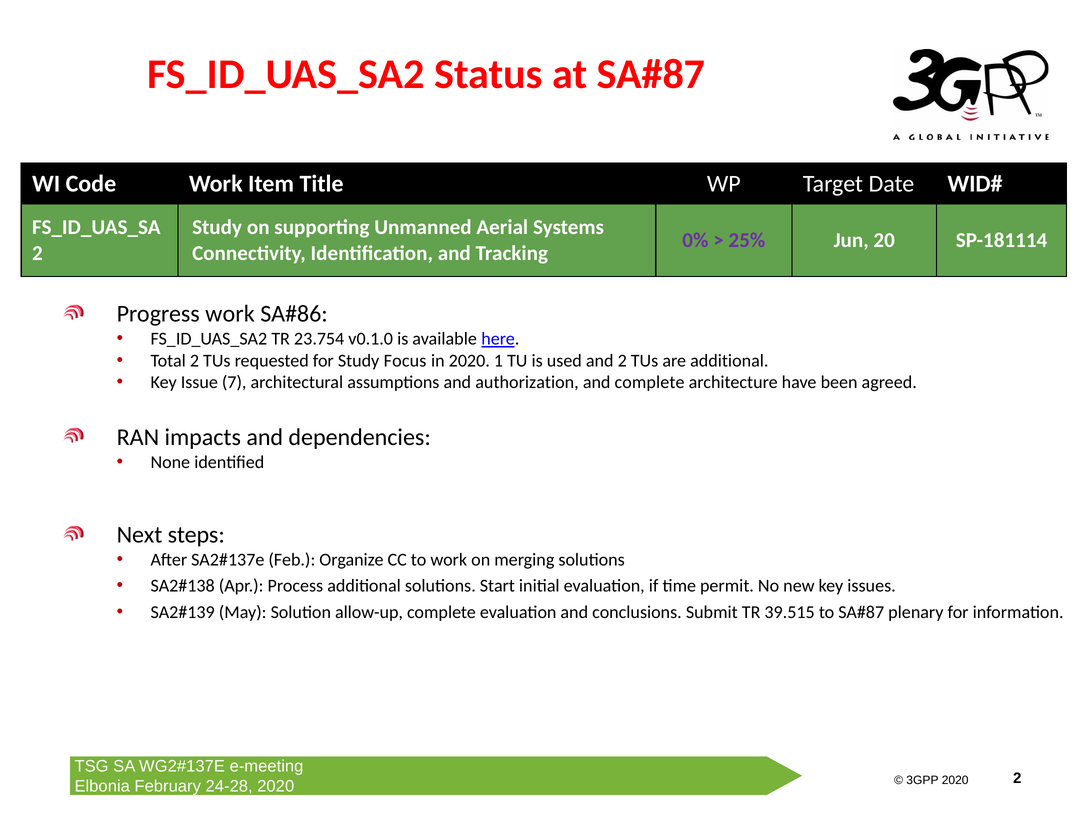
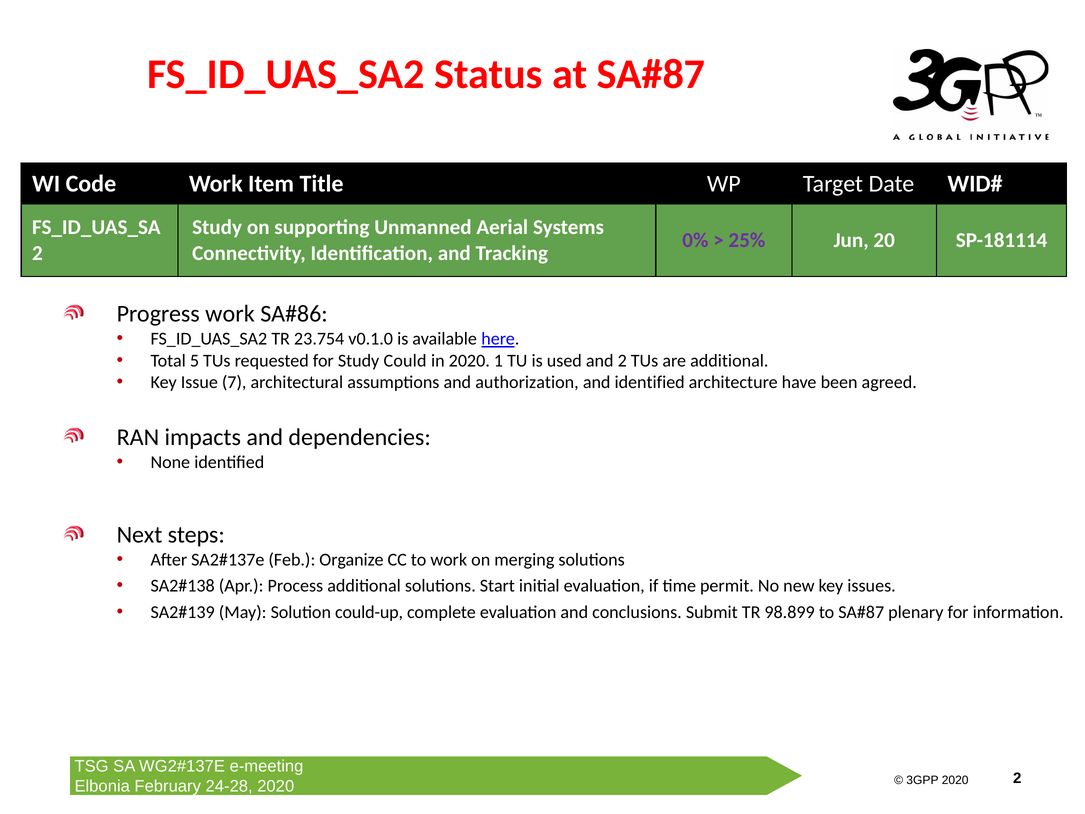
Total 2: 2 -> 5
Focus: Focus -> Could
and complete: complete -> identified
allow-up: allow-up -> could-up
39.515: 39.515 -> 98.899
